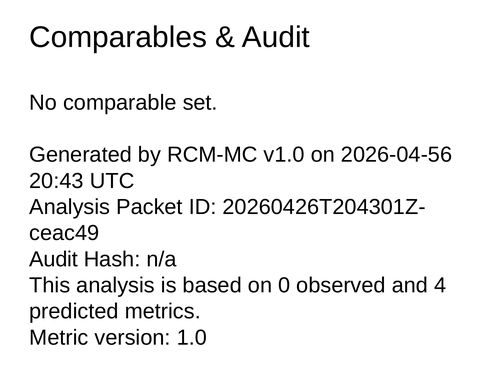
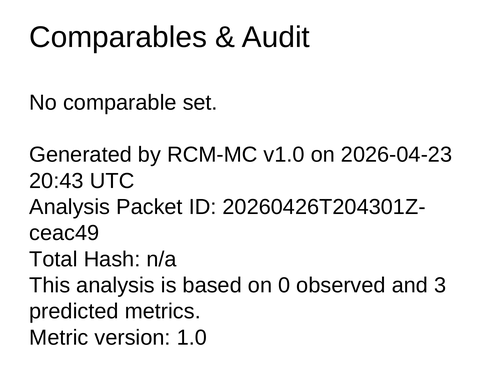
2026-04-56: 2026-04-56 -> 2026-04-23
Audit at (54, 259): Audit -> Total
4: 4 -> 3
